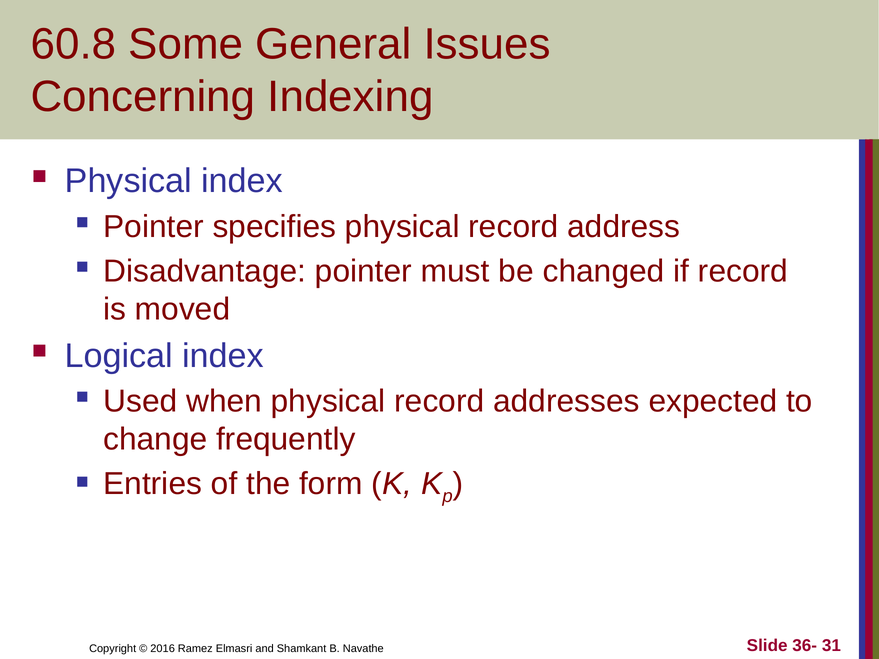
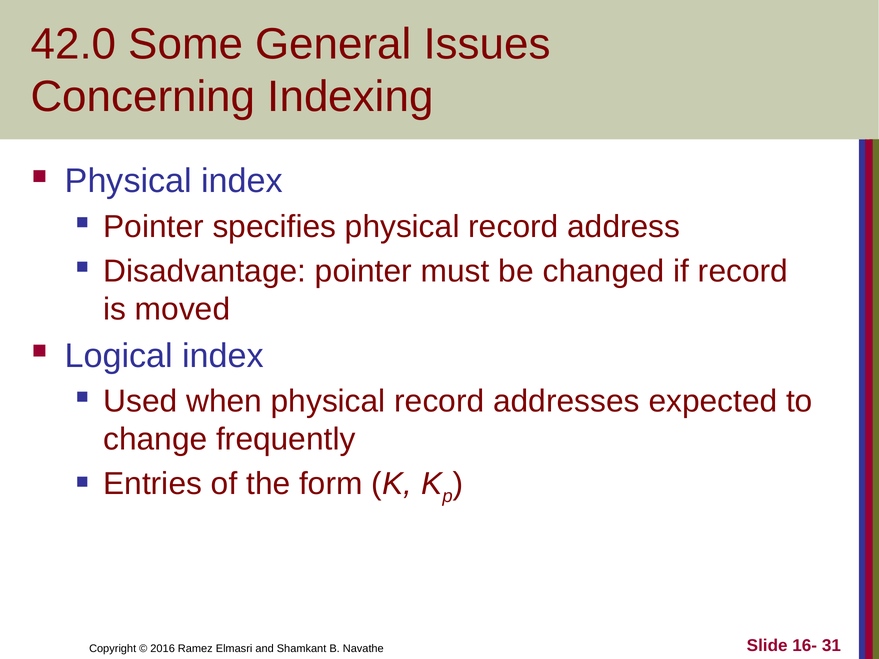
60.8: 60.8 -> 42.0
36-: 36- -> 16-
